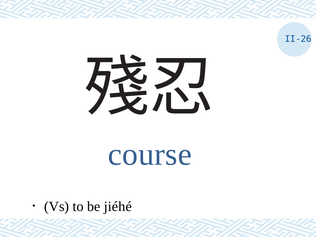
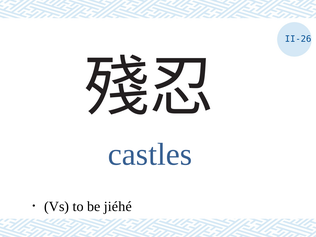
course: course -> castles
